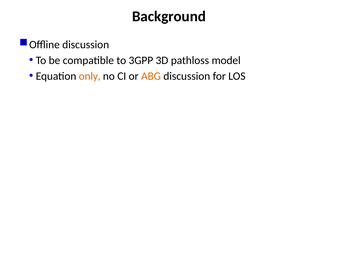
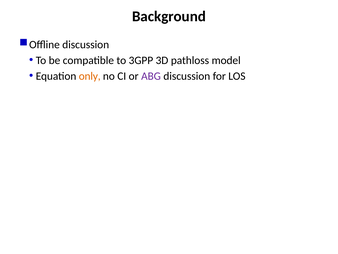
ABG colour: orange -> purple
